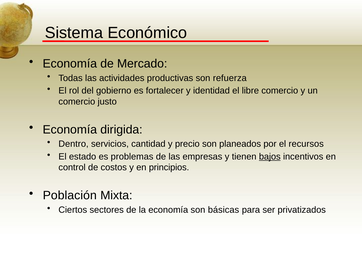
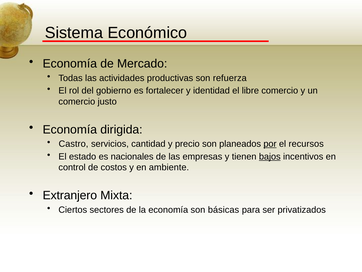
Dentro: Dentro -> Castro
por underline: none -> present
problemas: problemas -> nacionales
principios: principios -> ambiente
Población: Población -> Extranjero
